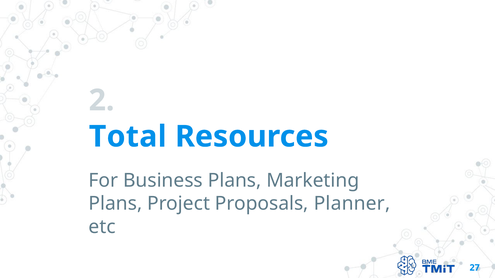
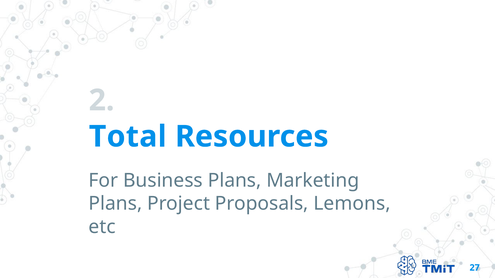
Planner: Planner -> Lemons
